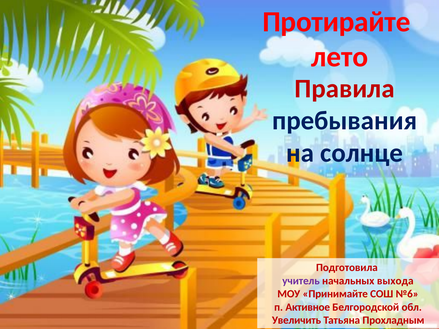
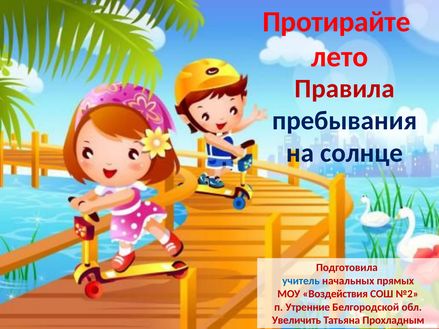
учитель colour: purple -> blue
выхода: выхода -> прямых
Принимайте: Принимайте -> Воздействия
№6: №6 -> №2
Активное: Активное -> Утренние
